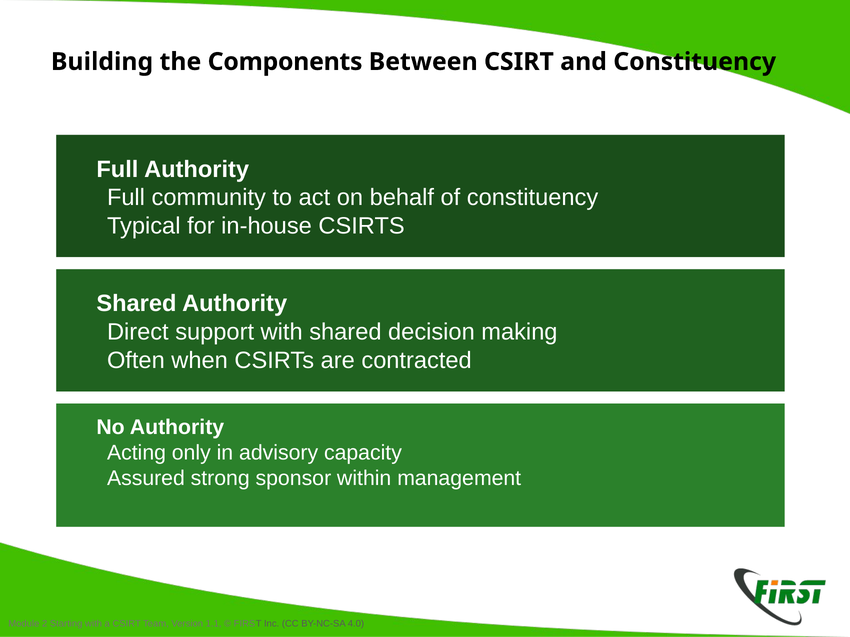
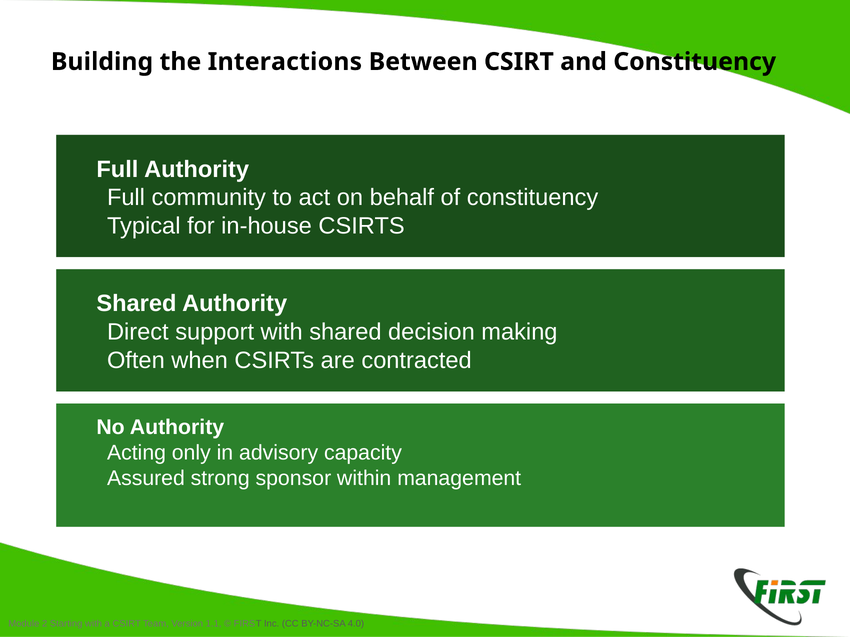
Components: Components -> Interactions
